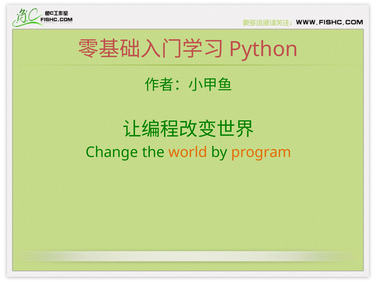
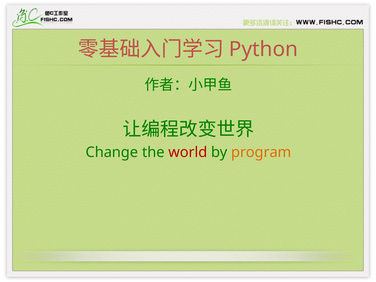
world colour: orange -> red
